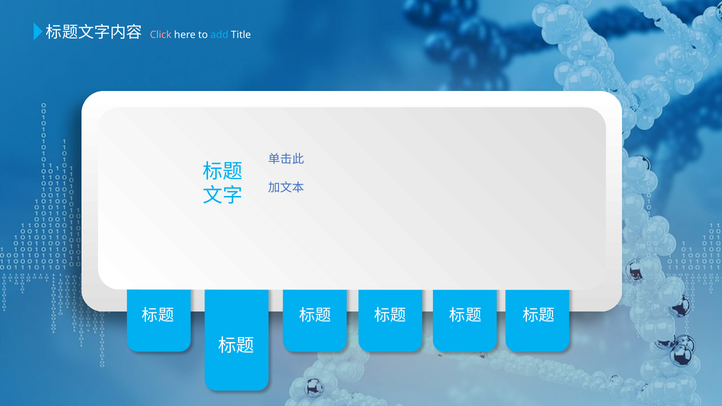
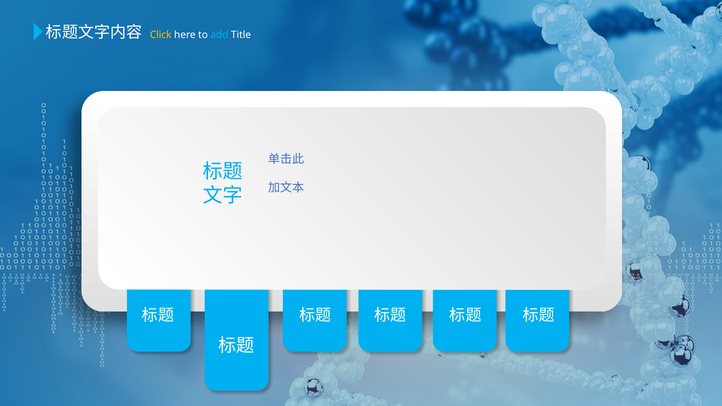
Click colour: pink -> yellow
